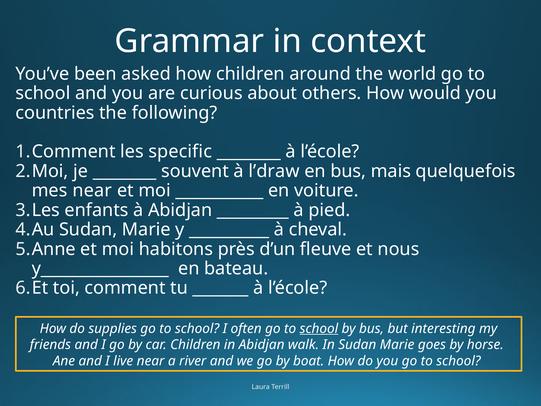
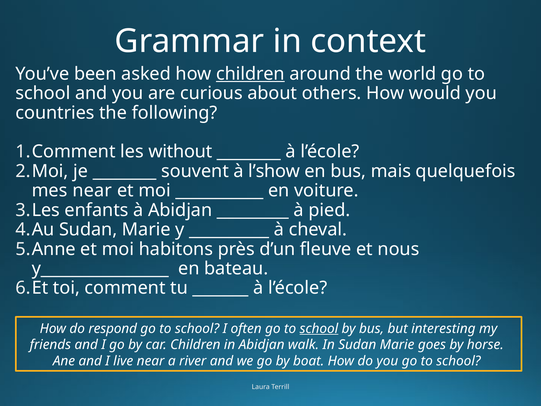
children at (250, 74) underline: none -> present
specific: specific -> without
l’draw: l’draw -> l’show
supplies: supplies -> respond
